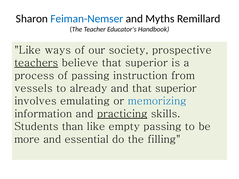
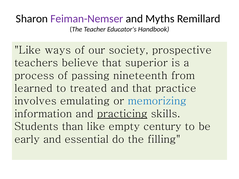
Feiman-Nemser colour: blue -> purple
teachers underline: present -> none
instruction: instruction -> nineteenth
vessels: vessels -> learned
already: already -> treated
and that superior: superior -> practice
empty passing: passing -> century
more: more -> early
